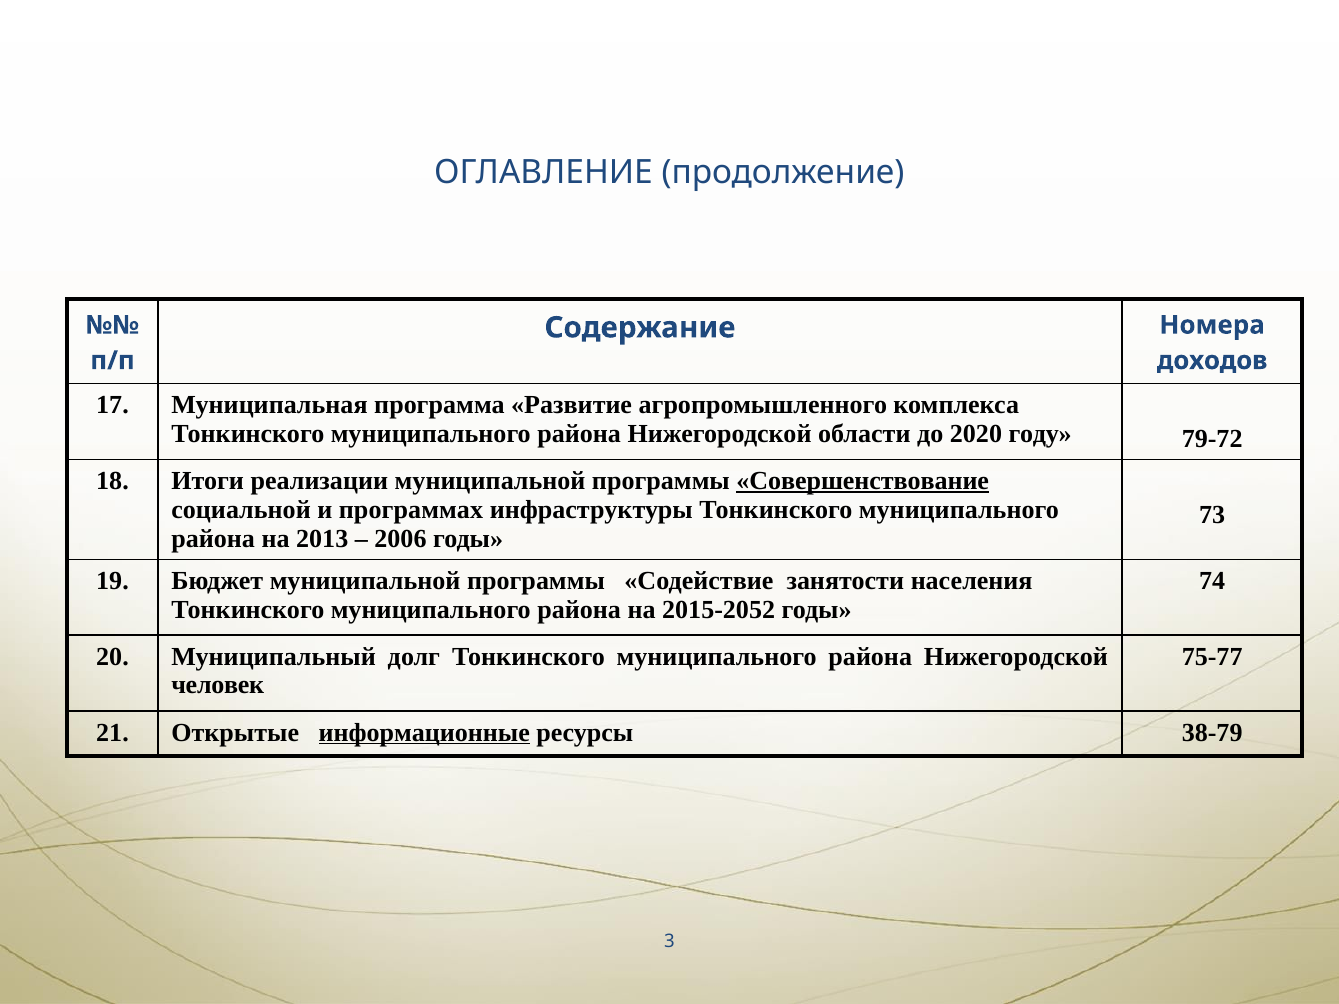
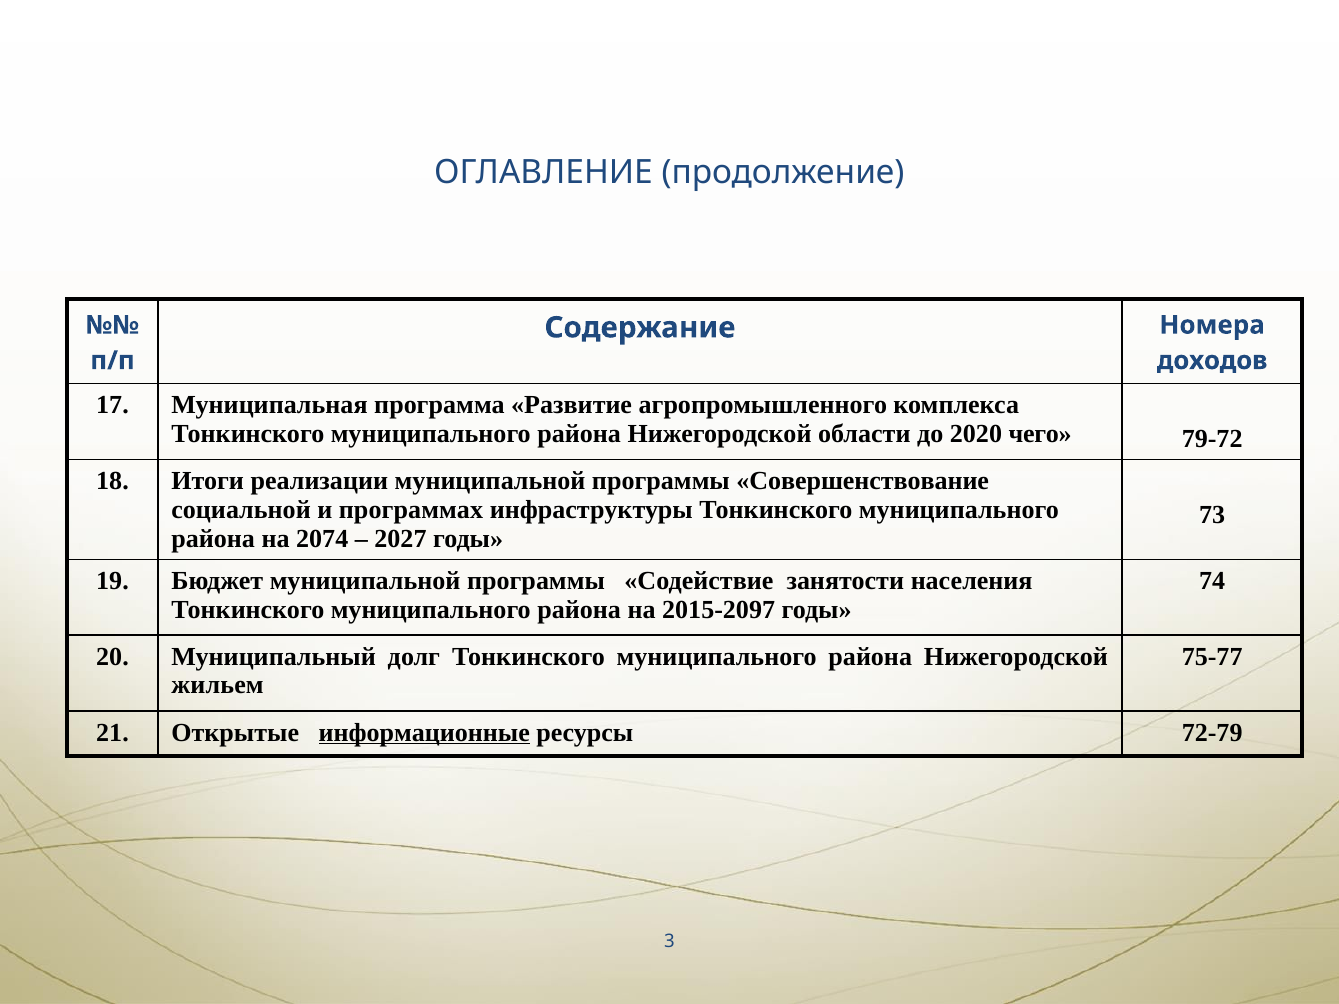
году: году -> чего
Совершенствование underline: present -> none
2013: 2013 -> 2074
2006: 2006 -> 2027
2015-2052: 2015-2052 -> 2015-2097
человек: человек -> жильем
38-79: 38-79 -> 72-79
